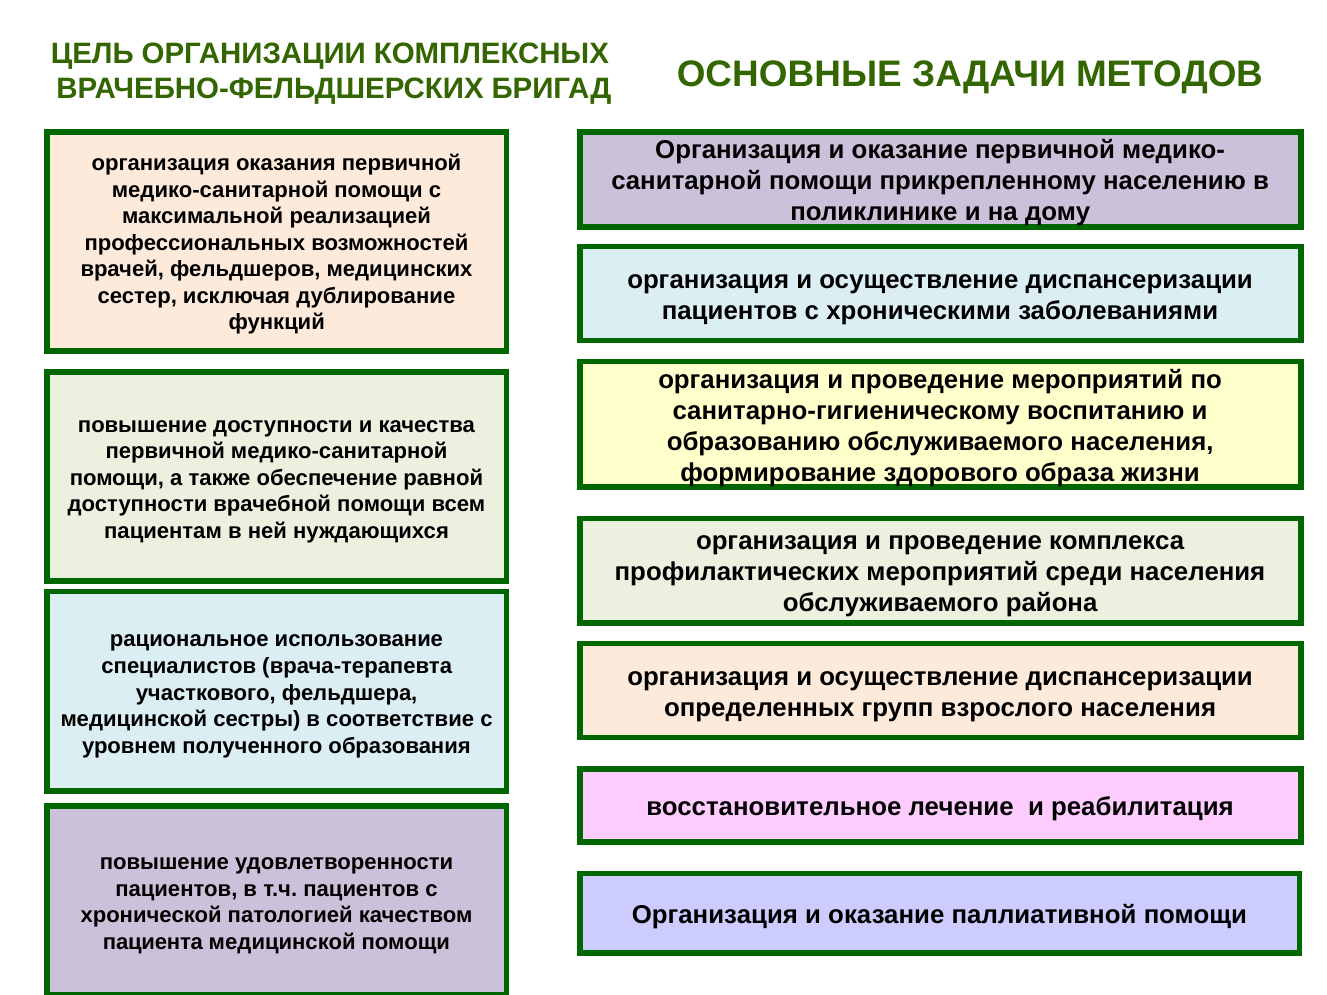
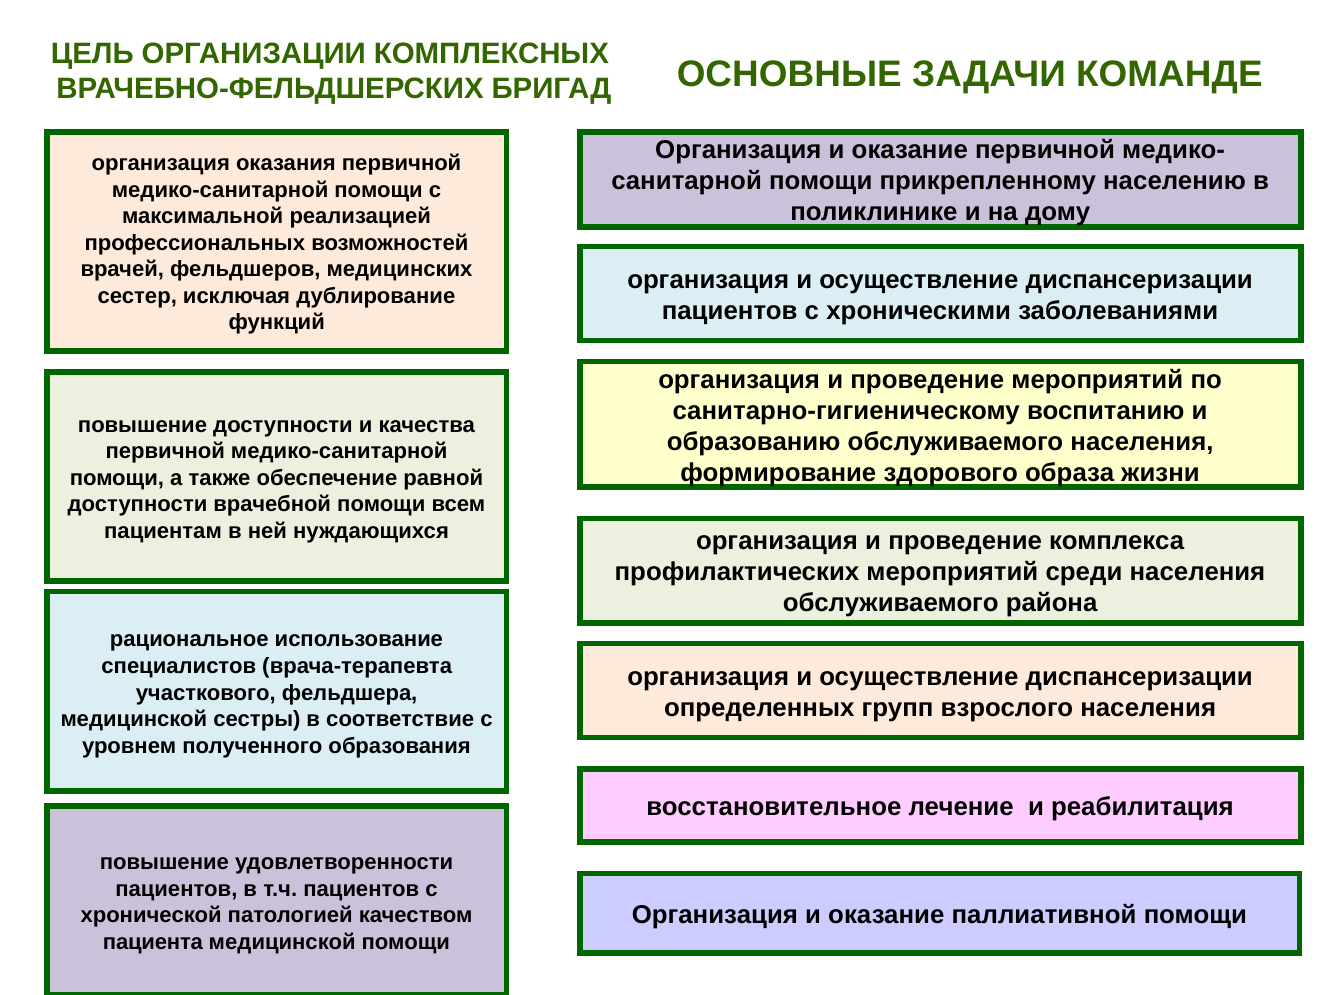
МЕТОДОВ: МЕТОДОВ -> КОМАНДЕ
